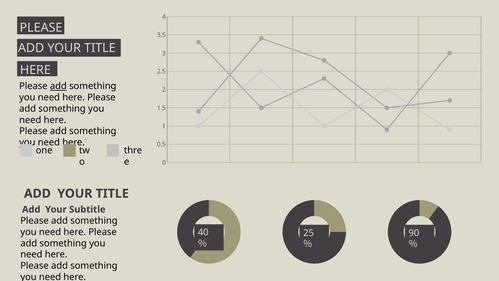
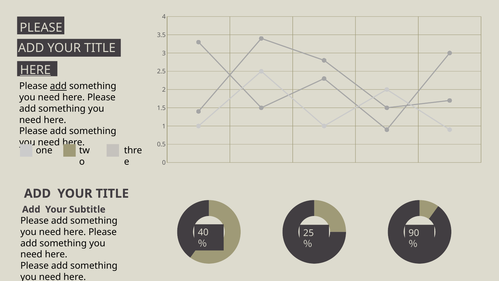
HERE at (35, 70) underline: none -> present
